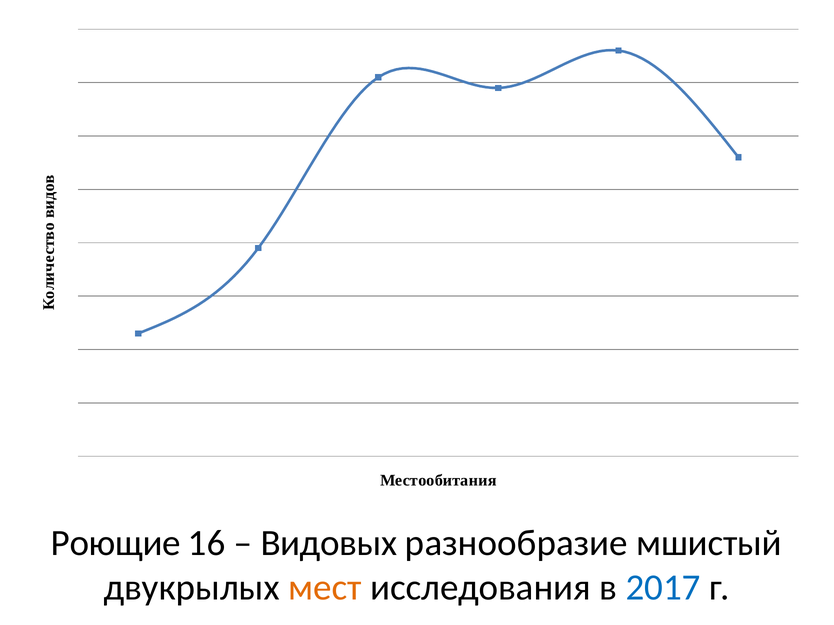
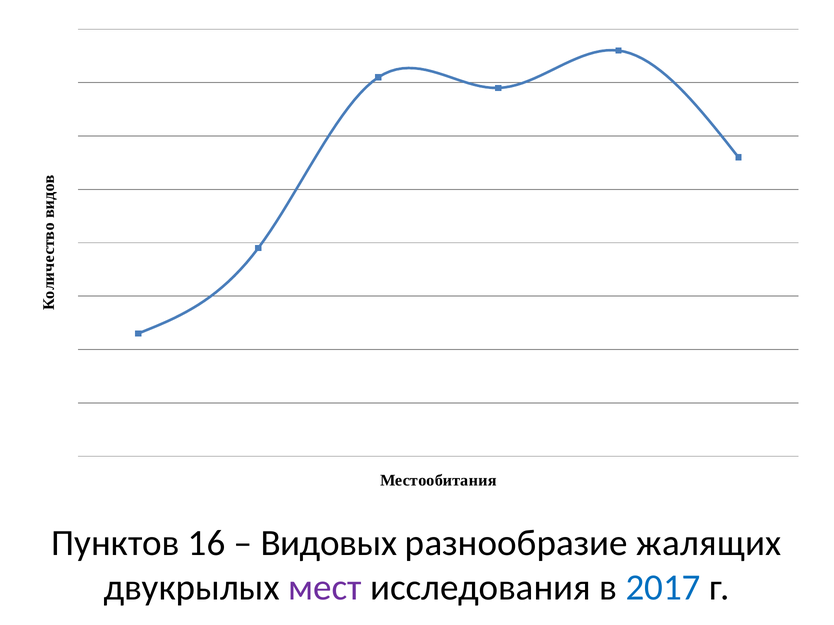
Роющие: Роющие -> Пунктов
мшистый: мшистый -> жалящих
мест colour: orange -> purple
